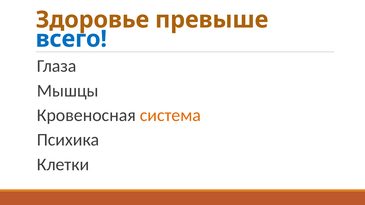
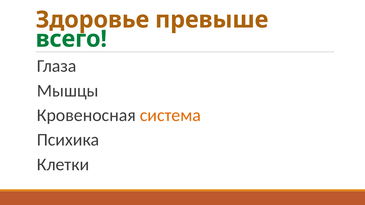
всего colour: blue -> green
